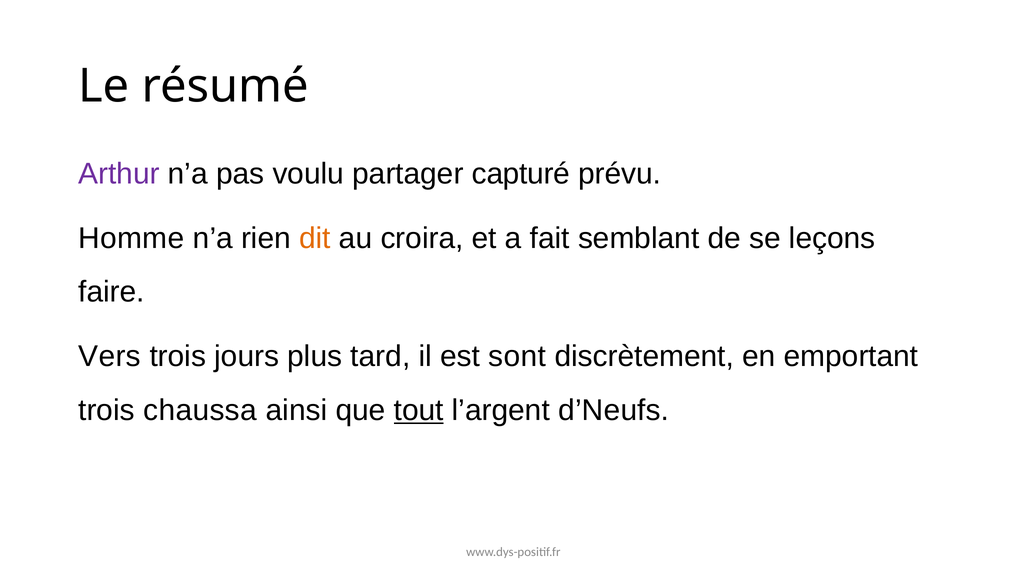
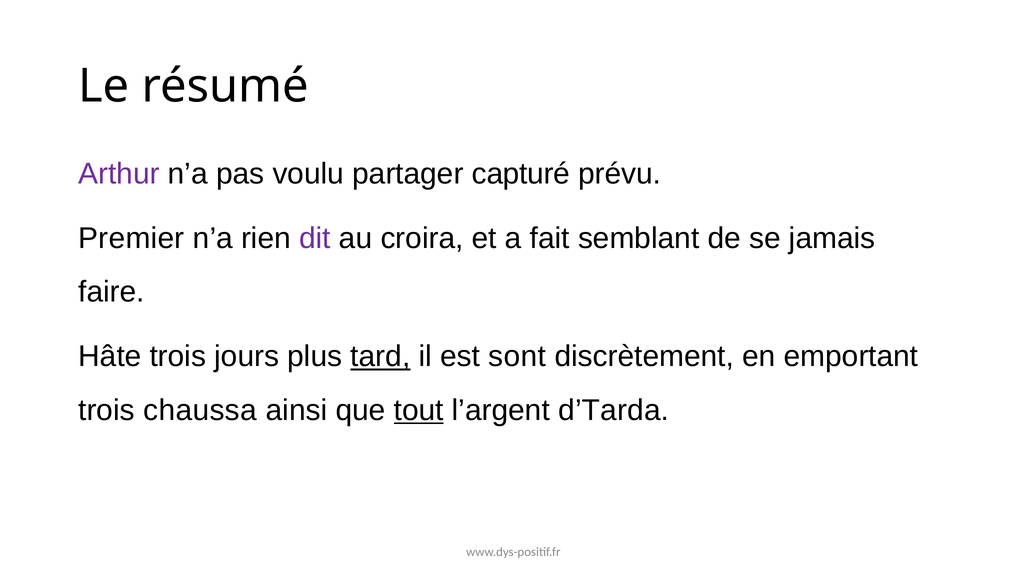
Homme: Homme -> Premier
dit colour: orange -> purple
leçons: leçons -> jamais
Vers: Vers -> Hâte
tard underline: none -> present
d’Neufs: d’Neufs -> d’Tarda
